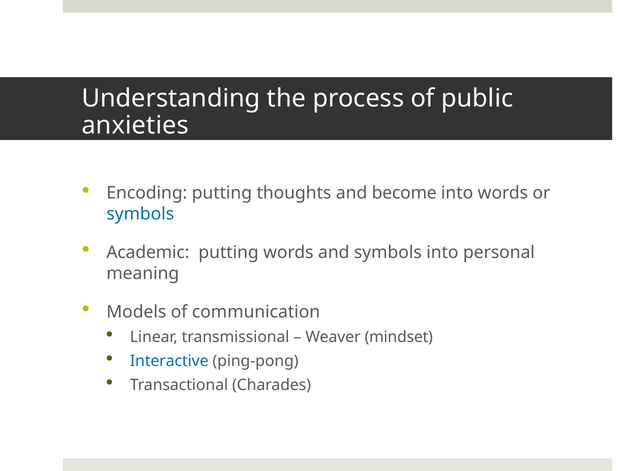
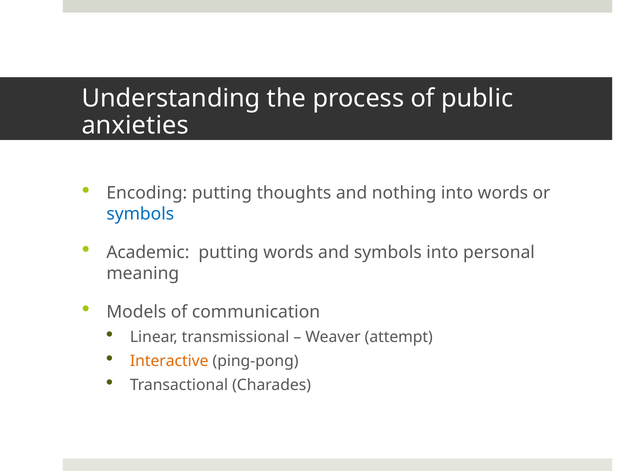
become: become -> nothing
mindset: mindset -> attempt
Interactive colour: blue -> orange
